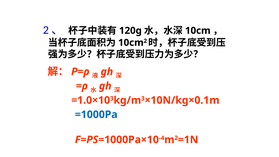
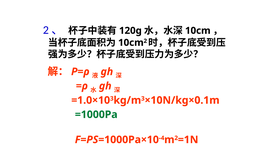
=1000Pa colour: blue -> green
